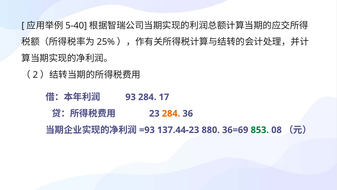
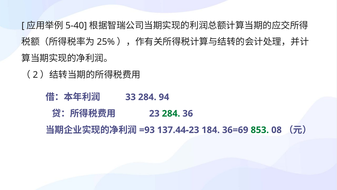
93: 93 -> 33
17: 17 -> 94
284 at (171, 113) colour: orange -> green
880: 880 -> 184
